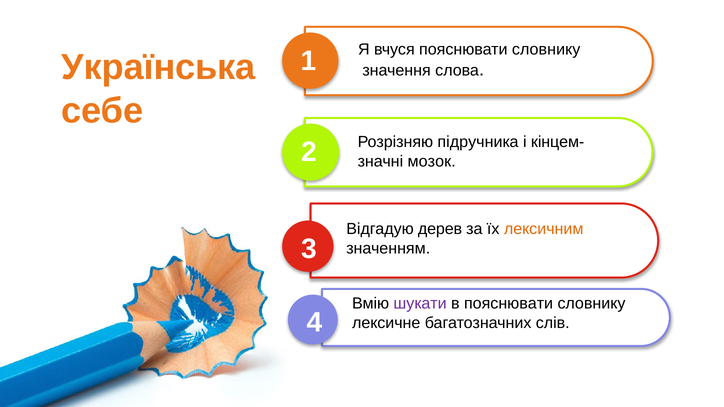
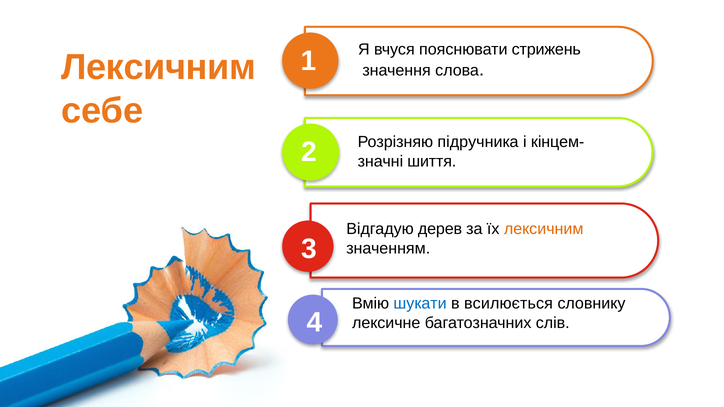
вчуся пояснювати словнику: словнику -> стрижень
Українська at (158, 68): Українська -> Лексичним
мозок: мозок -> шиття
шукати colour: purple -> blue
в пояснювати: пояснювати -> всилюється
